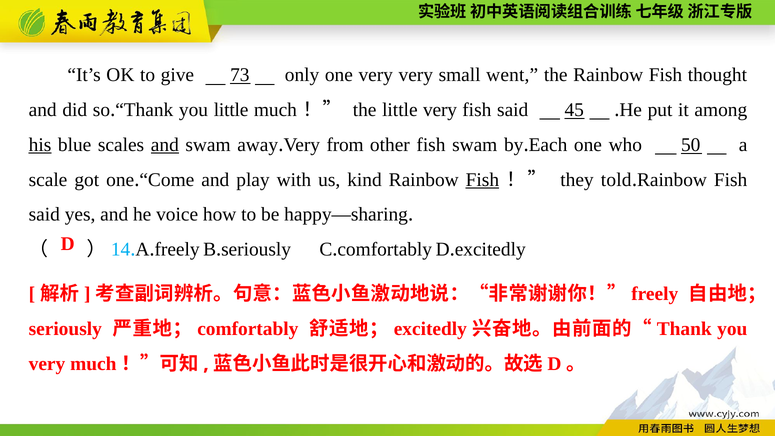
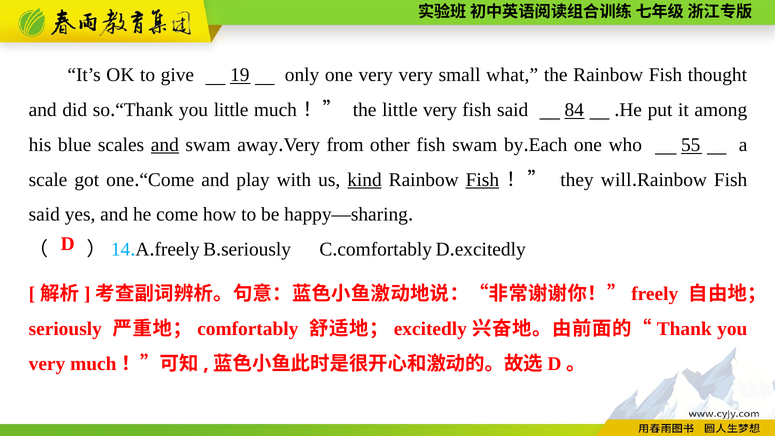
73: 73 -> 19
went: went -> what
45: 45 -> 84
his underline: present -> none
50: 50 -> 55
kind underline: none -> present
told: told -> will
he voice: voice -> come
